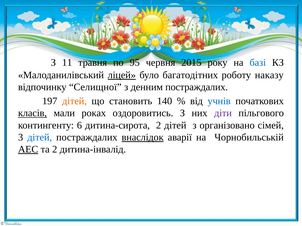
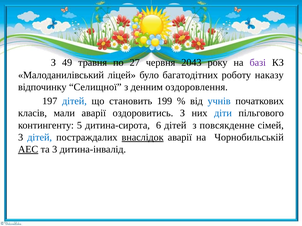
11: 11 -> 49
95: 95 -> 27
2015: 2015 -> 2043
базі colour: blue -> purple
ліцей underline: present -> none
денним постраждалих: постраждалих -> оздоровлення
дітей at (74, 101) colour: orange -> blue
140: 140 -> 199
класів underline: present -> none
мали роках: роках -> аварії
діти colour: purple -> blue
6: 6 -> 5
дитина-сирота 2: 2 -> 6
організовано: організовано -> повсякденне
та 2: 2 -> 3
